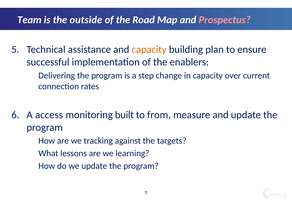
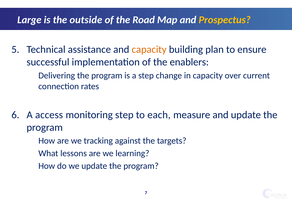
Team: Team -> Large
Prospectus colour: pink -> yellow
monitoring built: built -> step
from: from -> each
